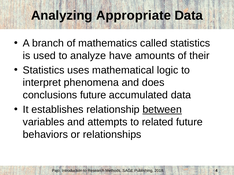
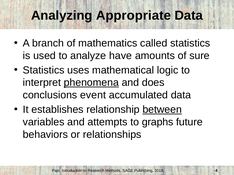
their: their -> sure
phenomena underline: none -> present
conclusions future: future -> event
related: related -> graphs
